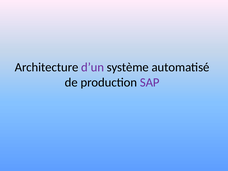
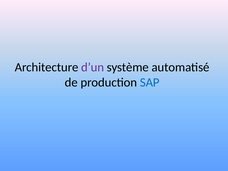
SAP colour: purple -> blue
